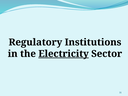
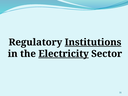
Institutions underline: none -> present
